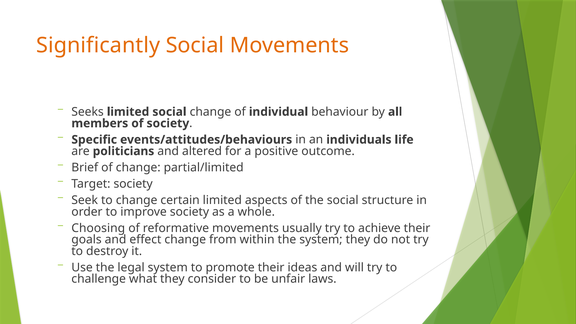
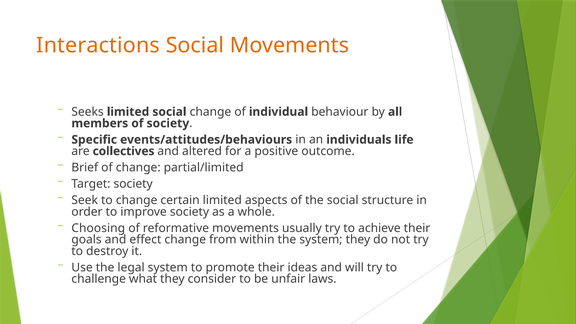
Significantly: Significantly -> Interactions
politicians: politicians -> collectives
